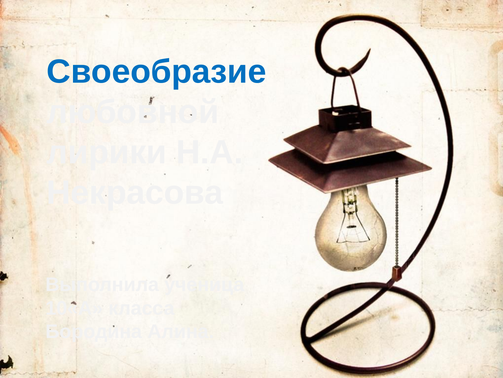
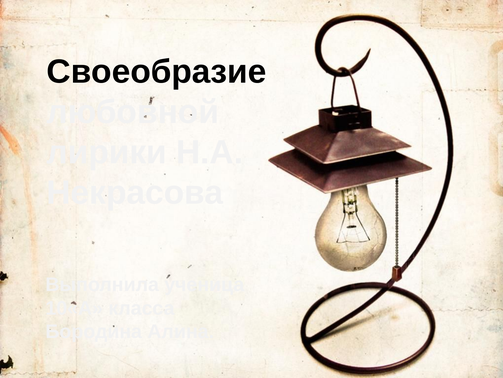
Своеобразие colour: blue -> black
